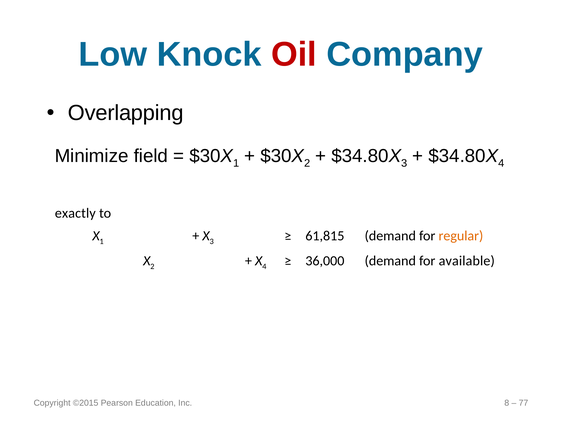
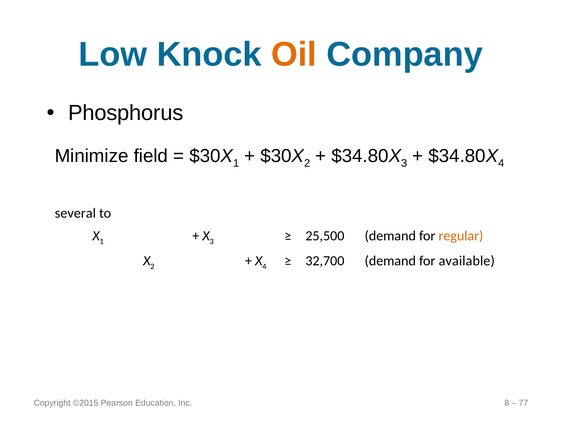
Oil colour: red -> orange
Overlapping: Overlapping -> Phosphorus
exactly: exactly -> several
61,815: 61,815 -> 25,500
36,000: 36,000 -> 32,700
